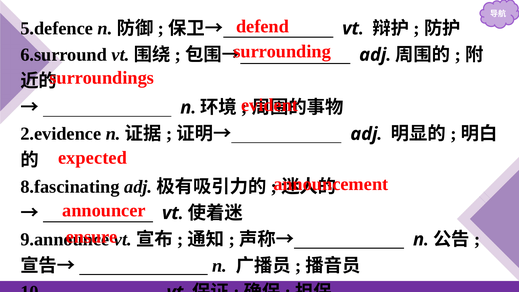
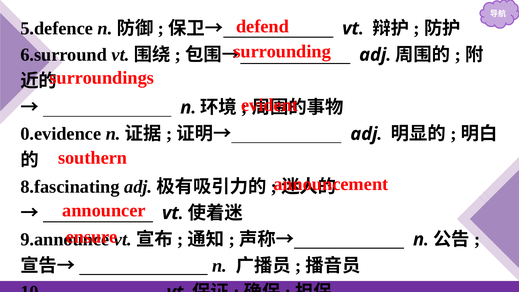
2.evidence: 2.evidence -> 0.evidence
expected: expected -> southern
